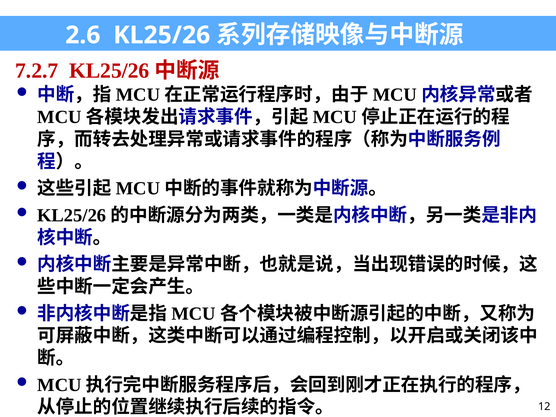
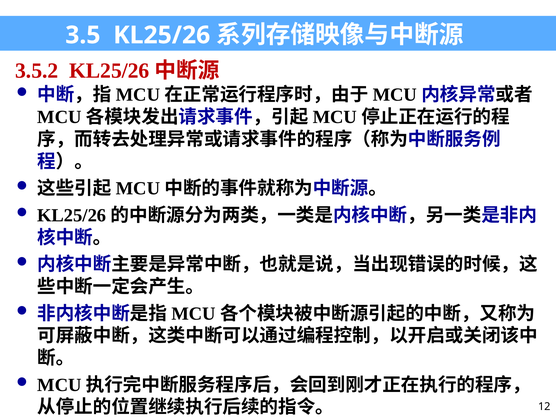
2.6: 2.6 -> 3.5
7.2.7: 7.2.7 -> 3.5.2
